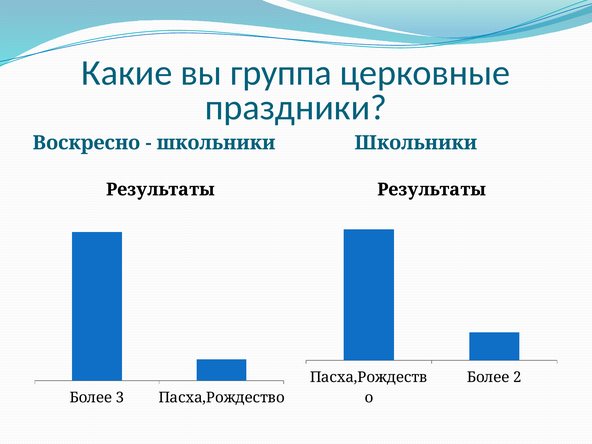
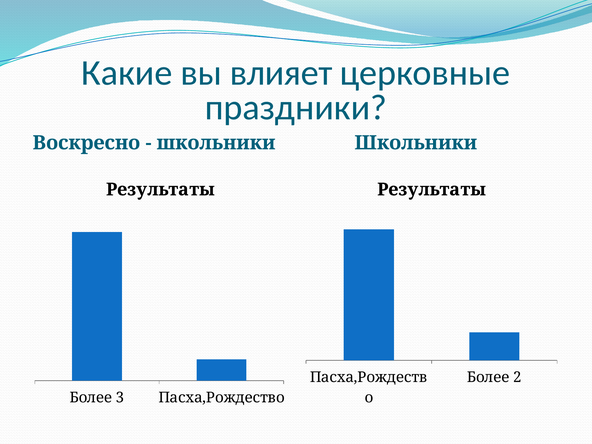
группа: группа -> влияет
